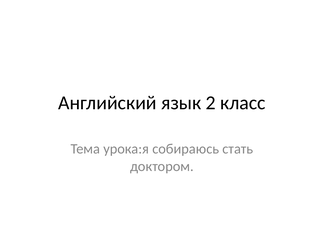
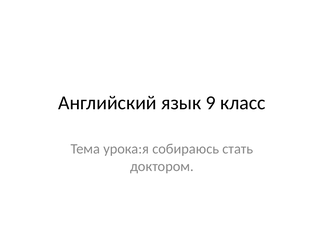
2: 2 -> 9
